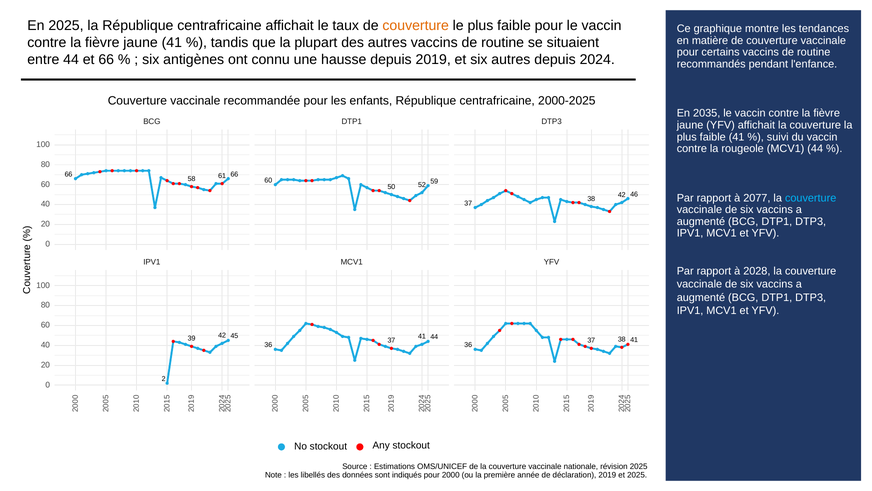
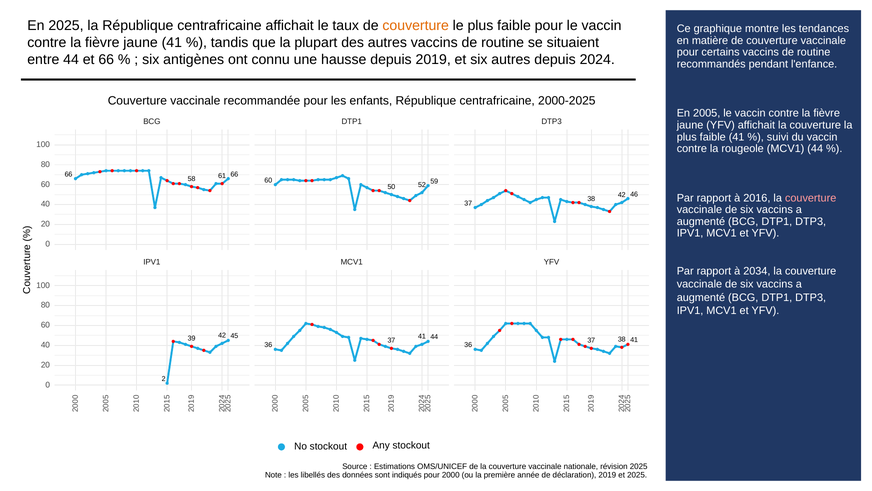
2035: 2035 -> 2005
2077: 2077 -> 2016
couverture at (811, 198) colour: light blue -> pink
2028: 2028 -> 2034
